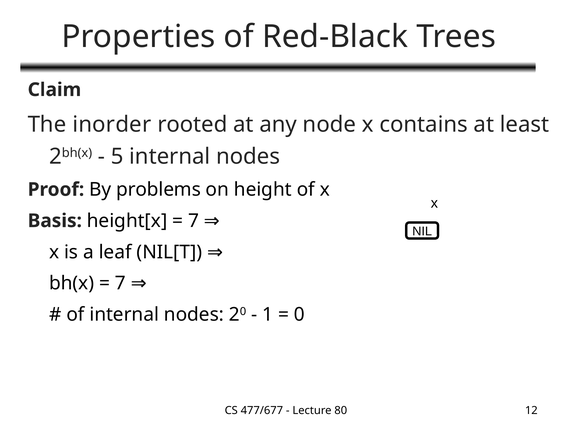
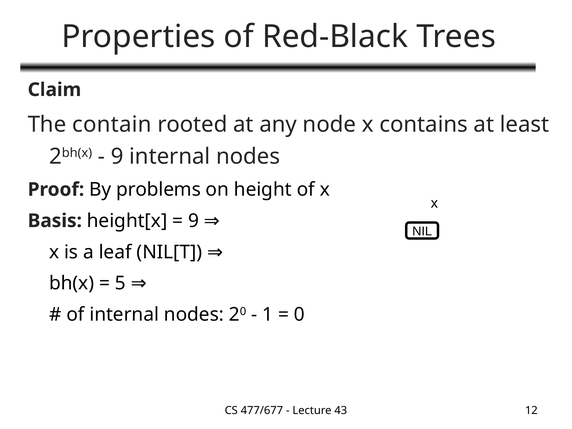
inorder: inorder -> contain
5 at (117, 157): 5 -> 9
7 at (194, 221): 7 -> 9
7 at (120, 283): 7 -> 5
80: 80 -> 43
